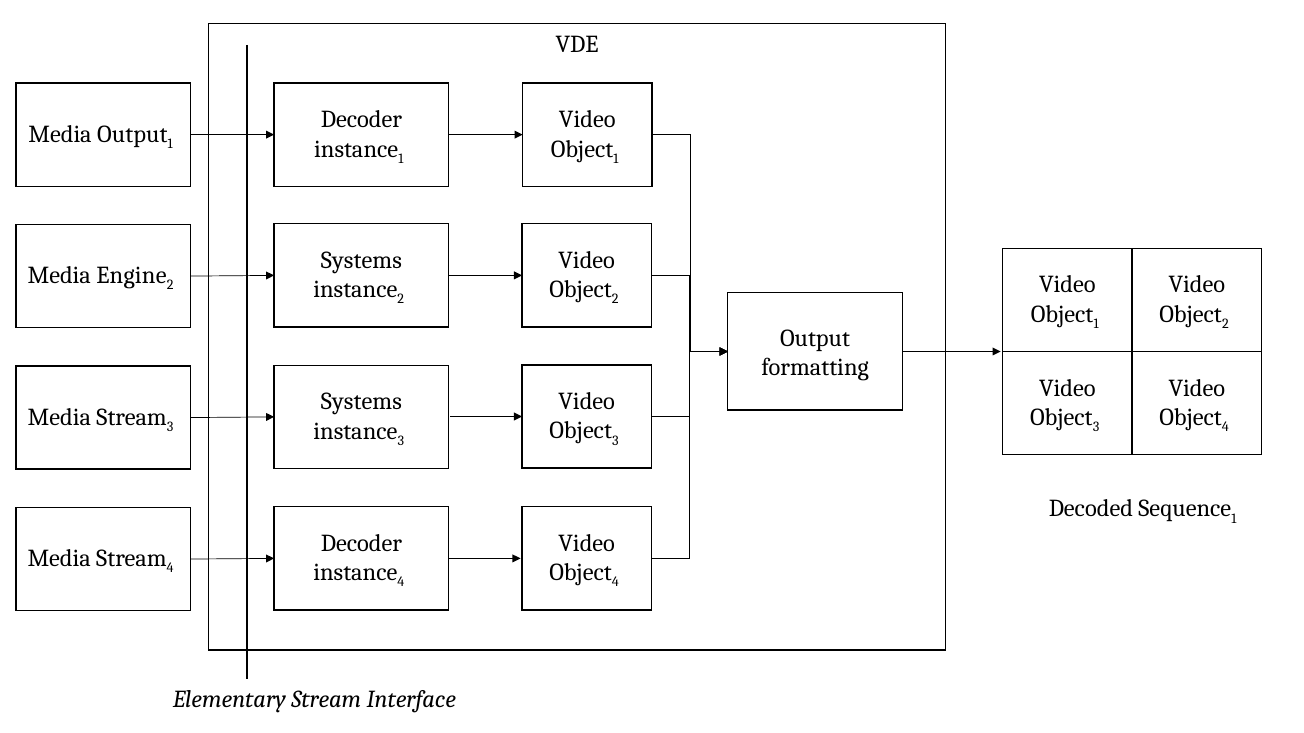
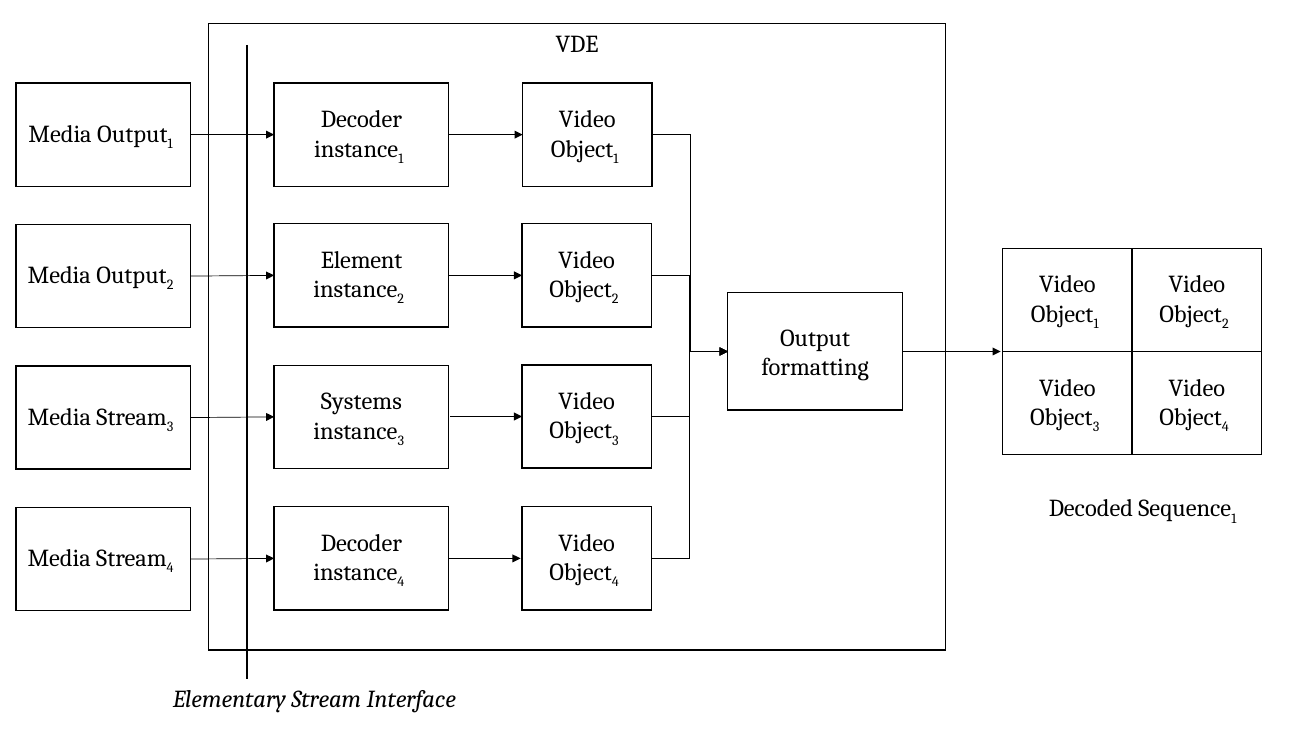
Systems at (361, 261): Systems -> Element
Engine at (131, 276): Engine -> Output
